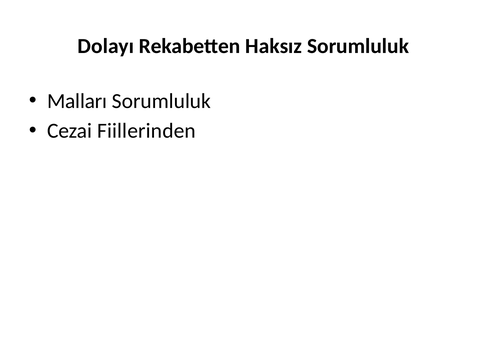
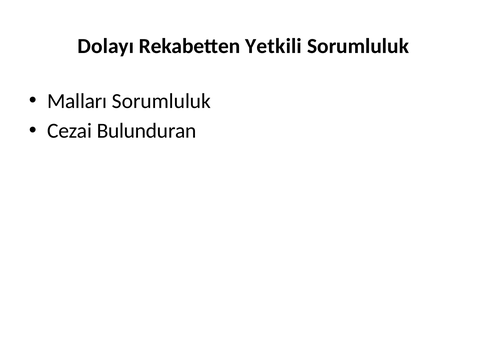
Haksız: Haksız -> Yetkili
Fiillerinden: Fiillerinden -> Bulunduran
